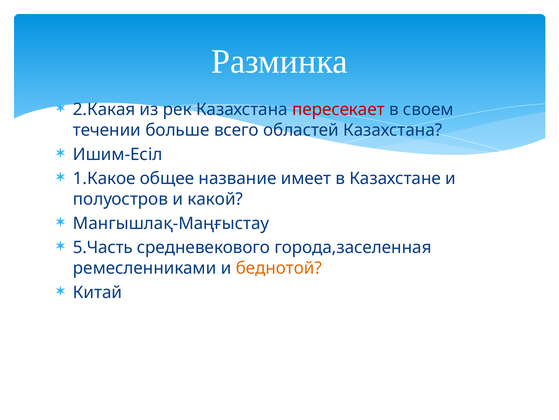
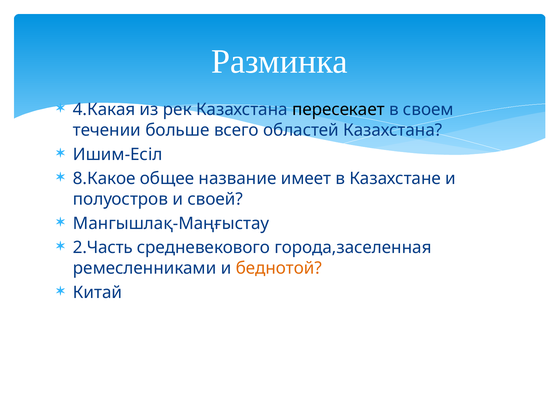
2.Какая: 2.Какая -> 4.Какая
пересекает colour: red -> black
1.Какое: 1.Какое -> 8.Какое
какой: какой -> своей
5.Часть: 5.Часть -> 2.Часть
